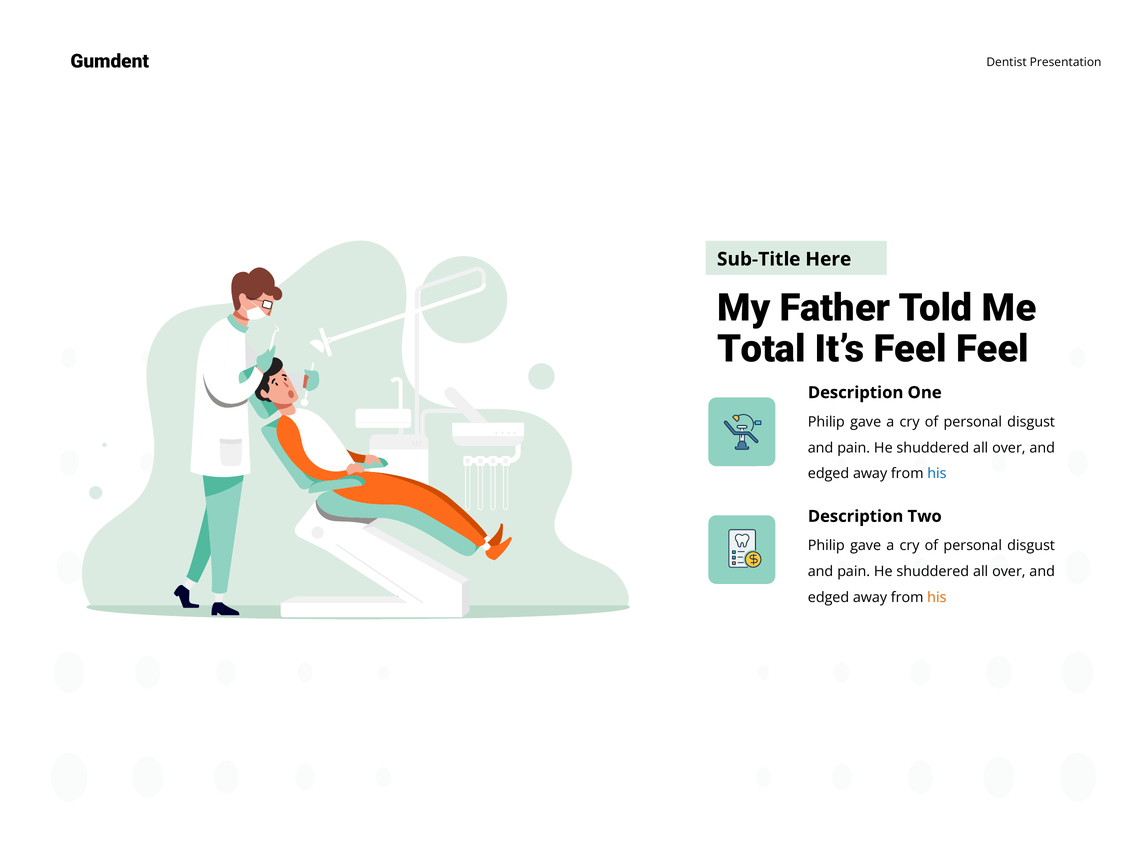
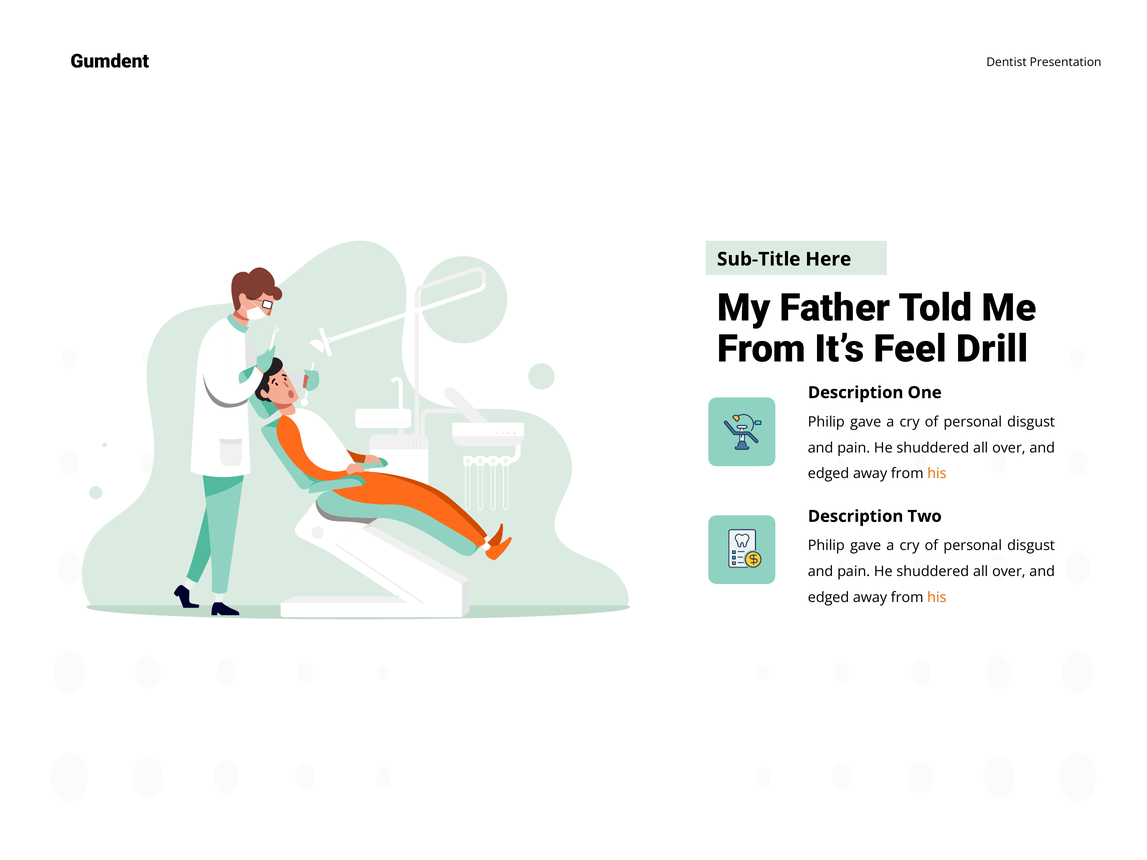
Total at (761, 349): Total -> From
Feel Feel: Feel -> Drill
his at (937, 474) colour: blue -> orange
